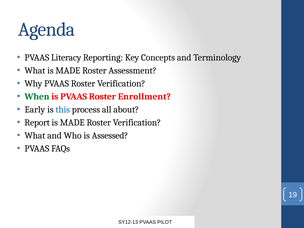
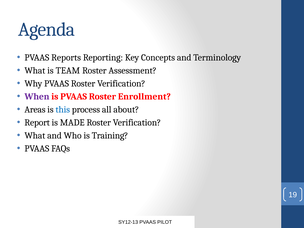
Literacy: Literacy -> Reports
What is MADE: MADE -> TEAM
When colour: green -> purple
Early: Early -> Areas
Assessed: Assessed -> Training
